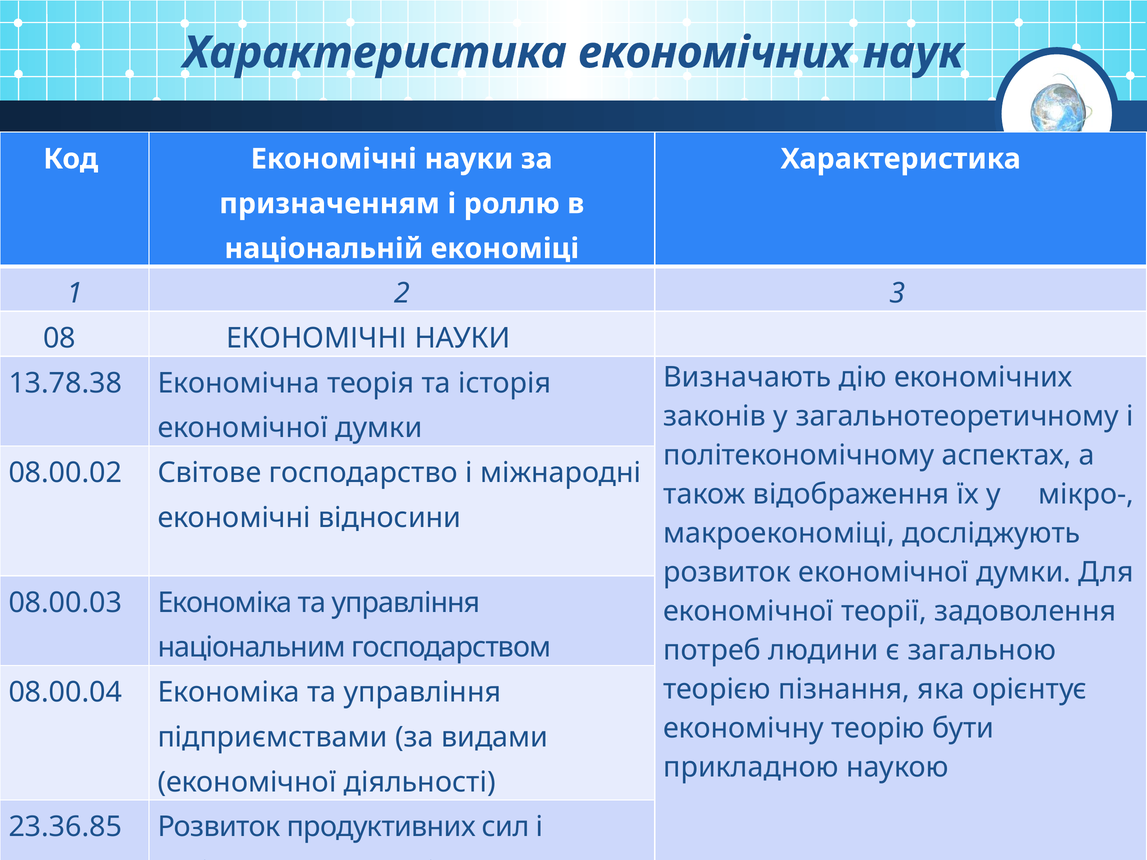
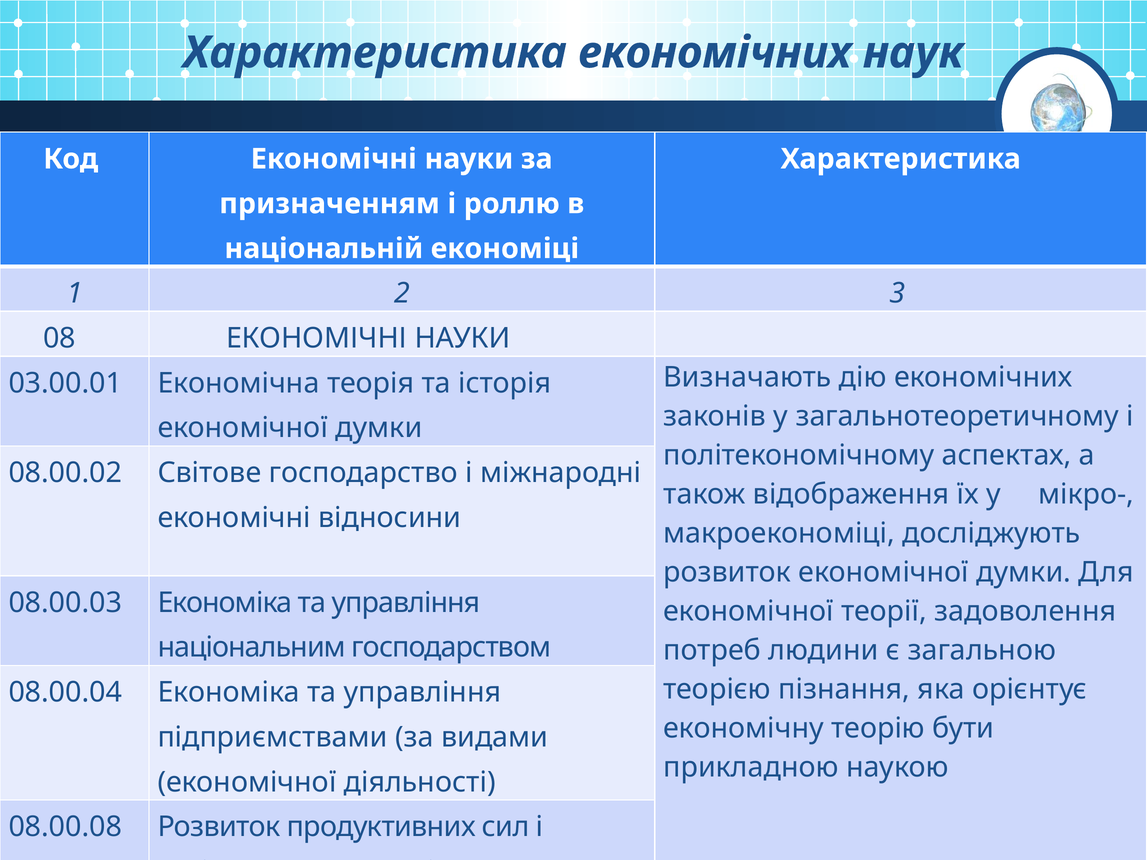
13.78.38: 13.78.38 -> 03.00.01
23.36.85: 23.36.85 -> 08.00.08
